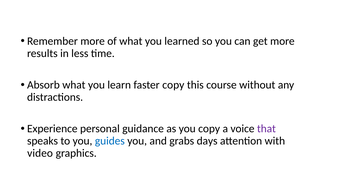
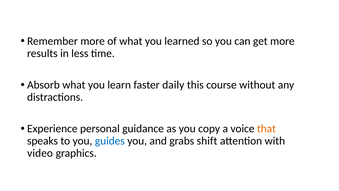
faster copy: copy -> daily
that colour: purple -> orange
days: days -> shift
